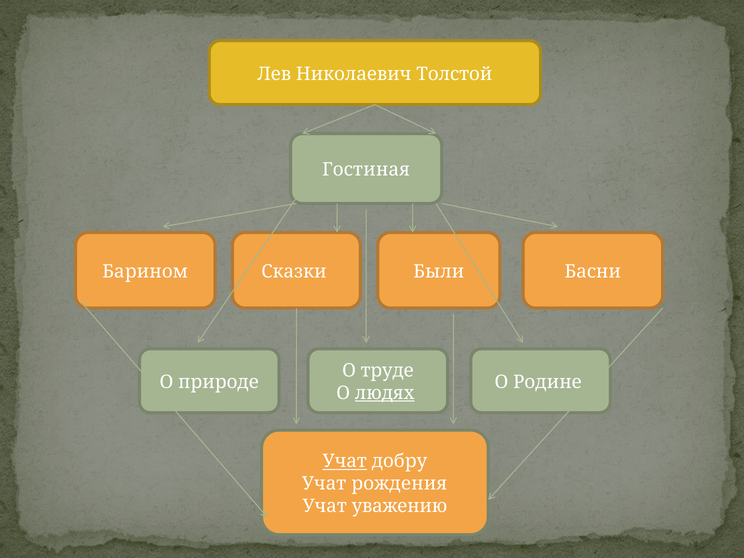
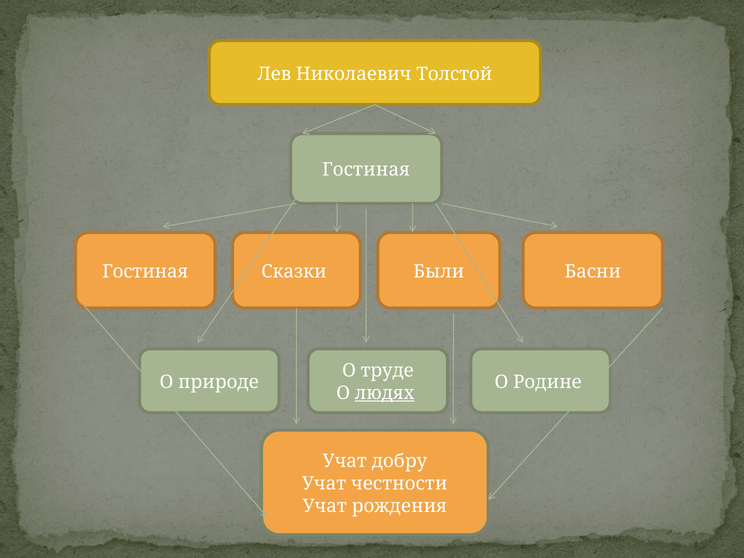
Барином at (145, 272): Барином -> Гостиная
Учат at (345, 461) underline: present -> none
рождения: рождения -> честности
уважению: уважению -> рождения
